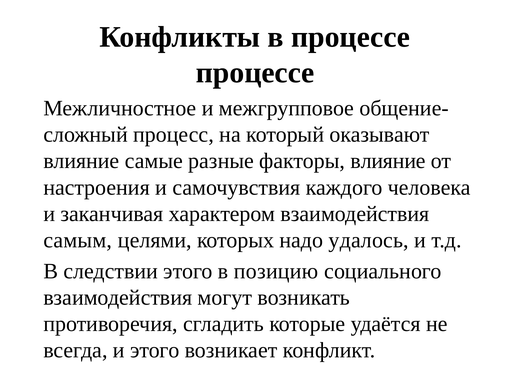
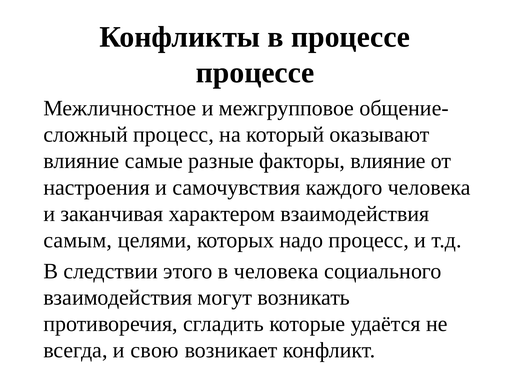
надо удалось: удалось -> процесс
в позицию: позицию -> человека
и этого: этого -> свою
